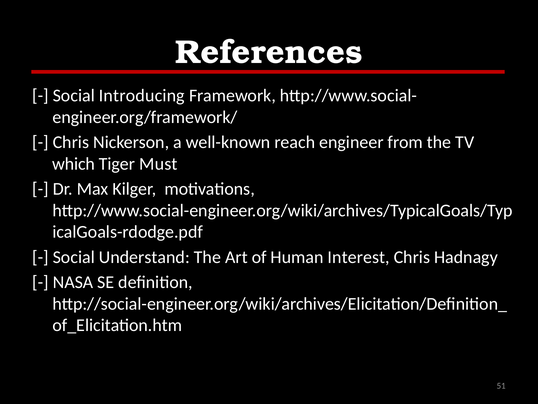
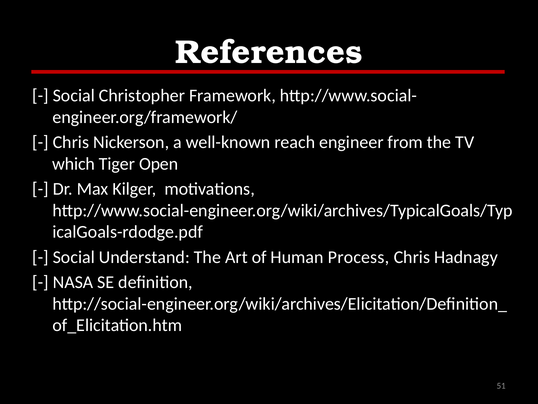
Introducing: Introducing -> Christopher
Must: Must -> Open
Interest: Interest -> Process
